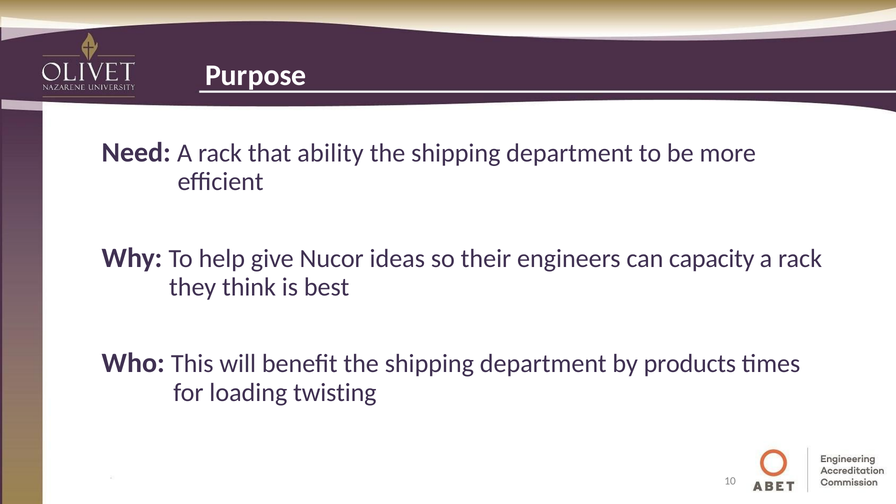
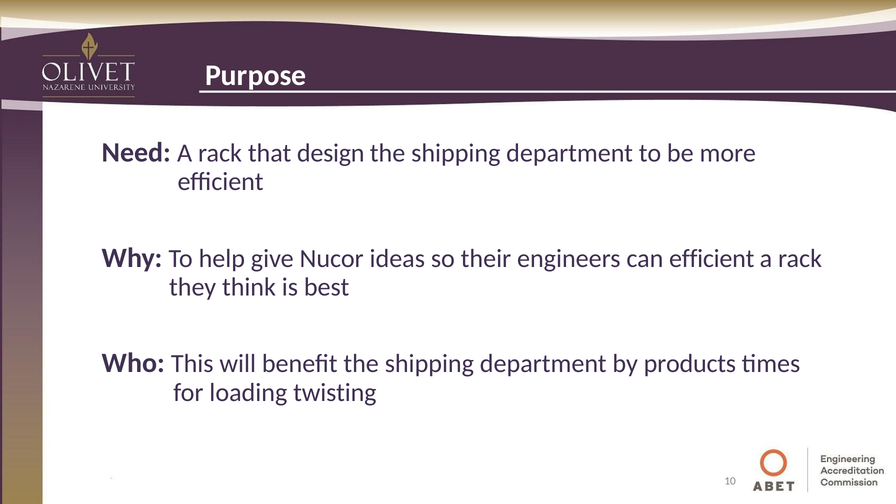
ability: ability -> design
can capacity: capacity -> efficient
